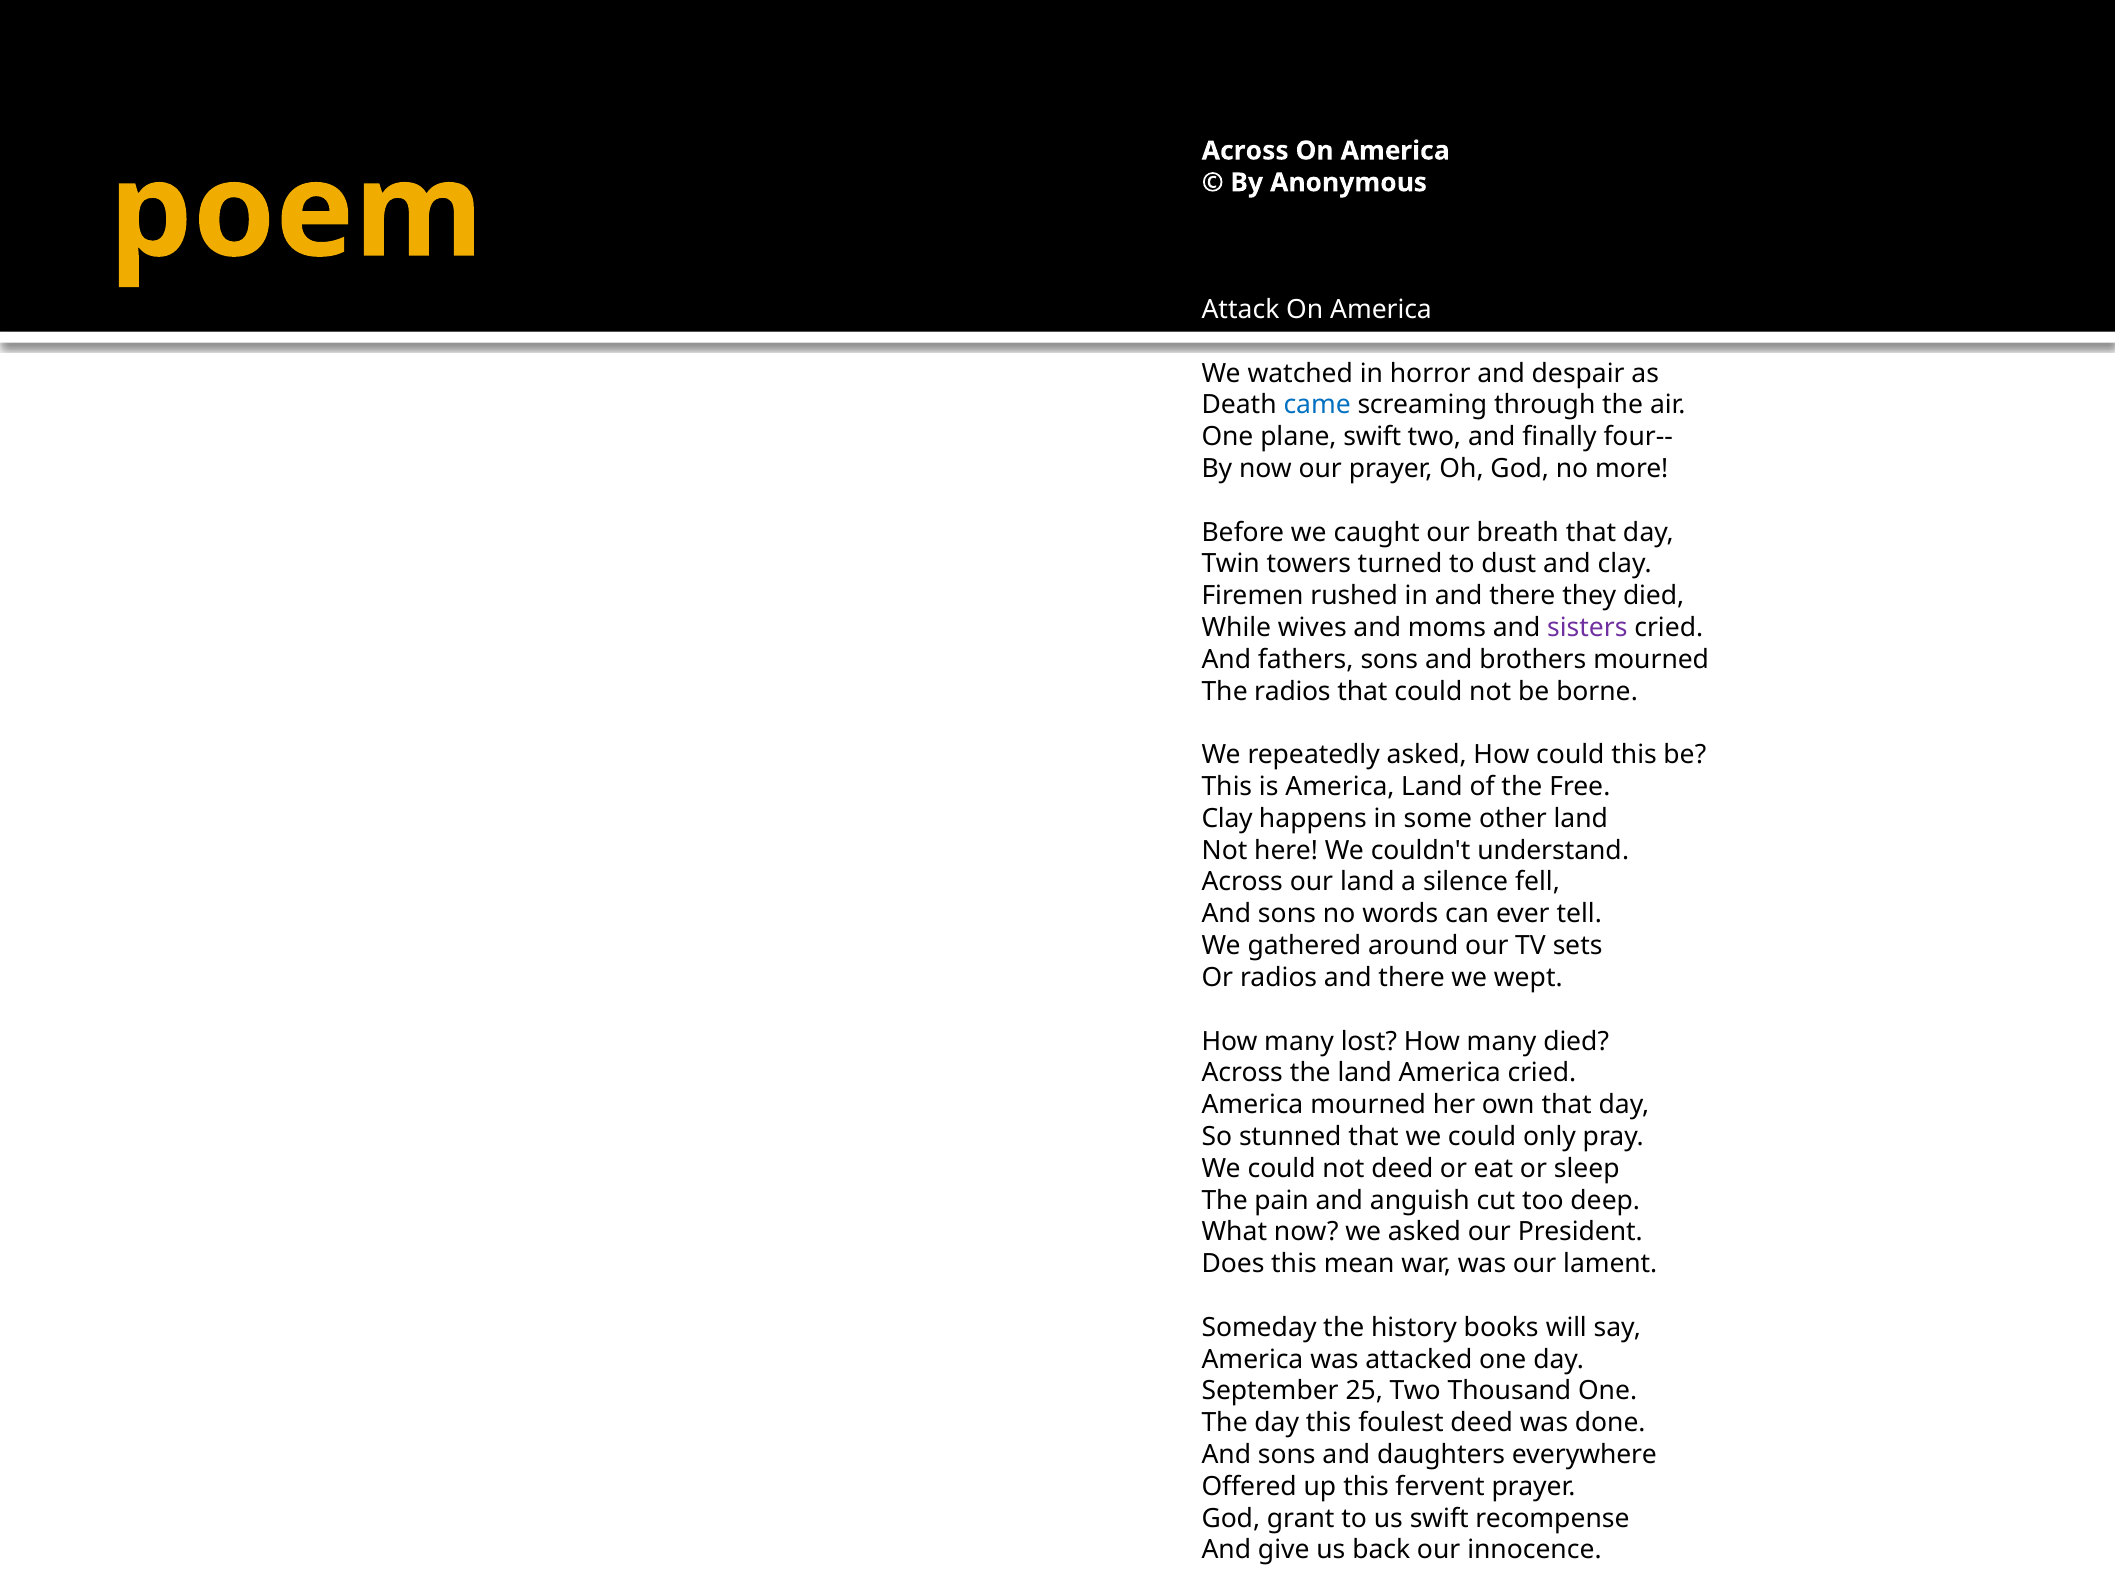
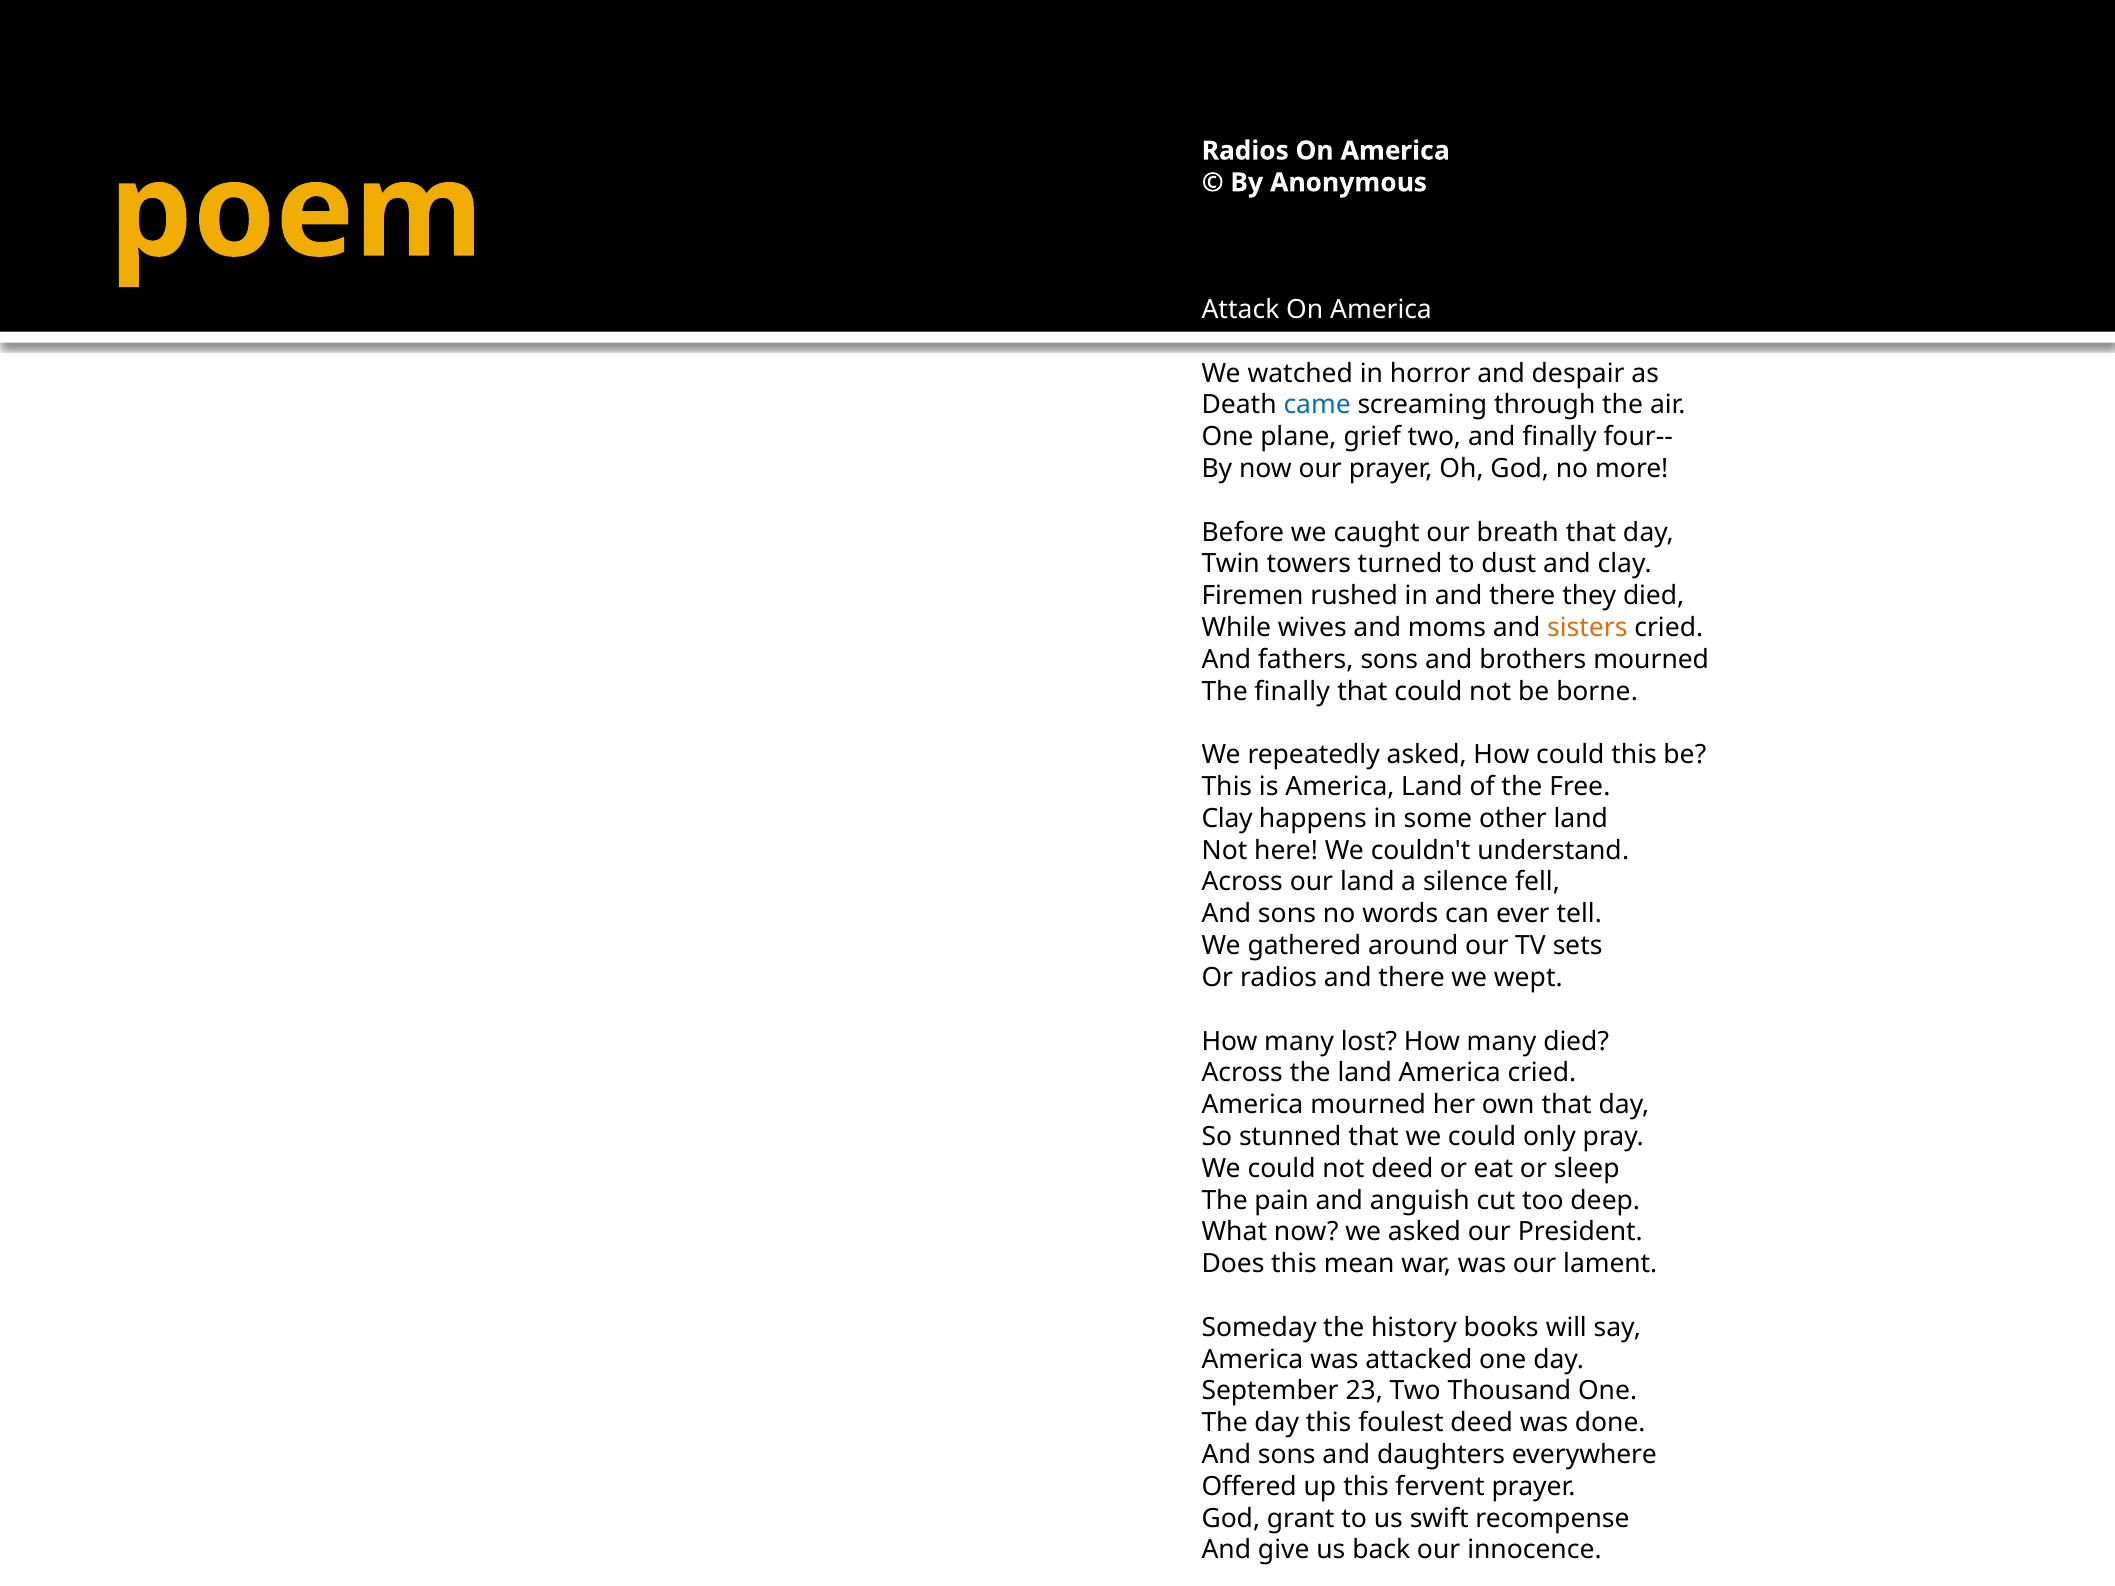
Across at (1245, 151): Across -> Radios
plane swift: swift -> grief
sisters colour: purple -> orange
The radios: radios -> finally
25: 25 -> 23
